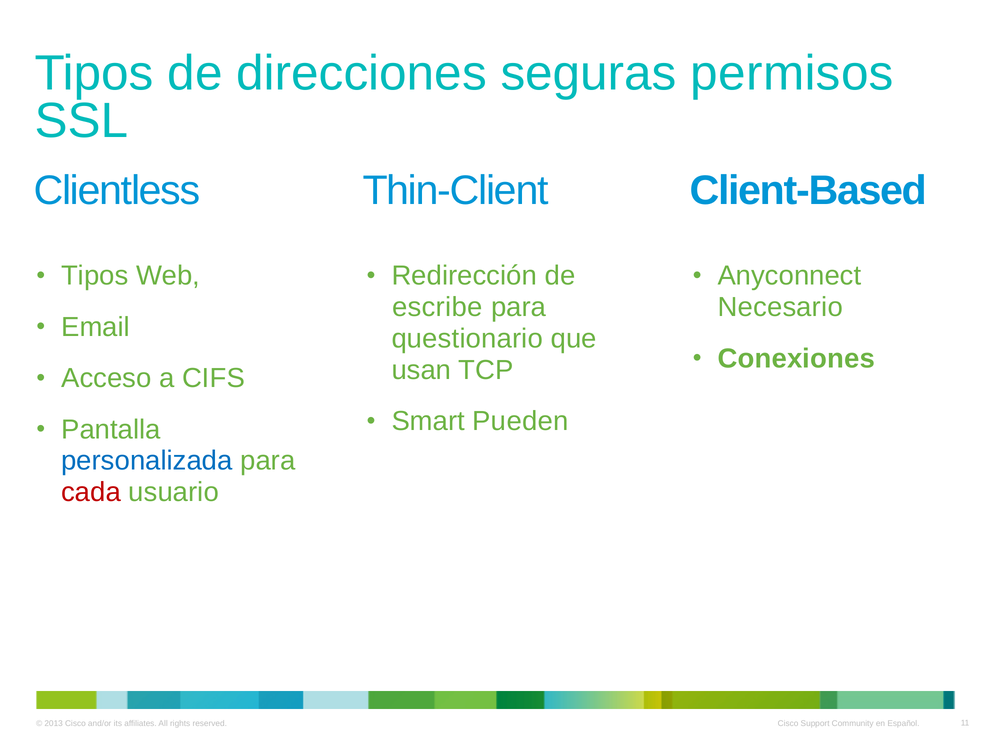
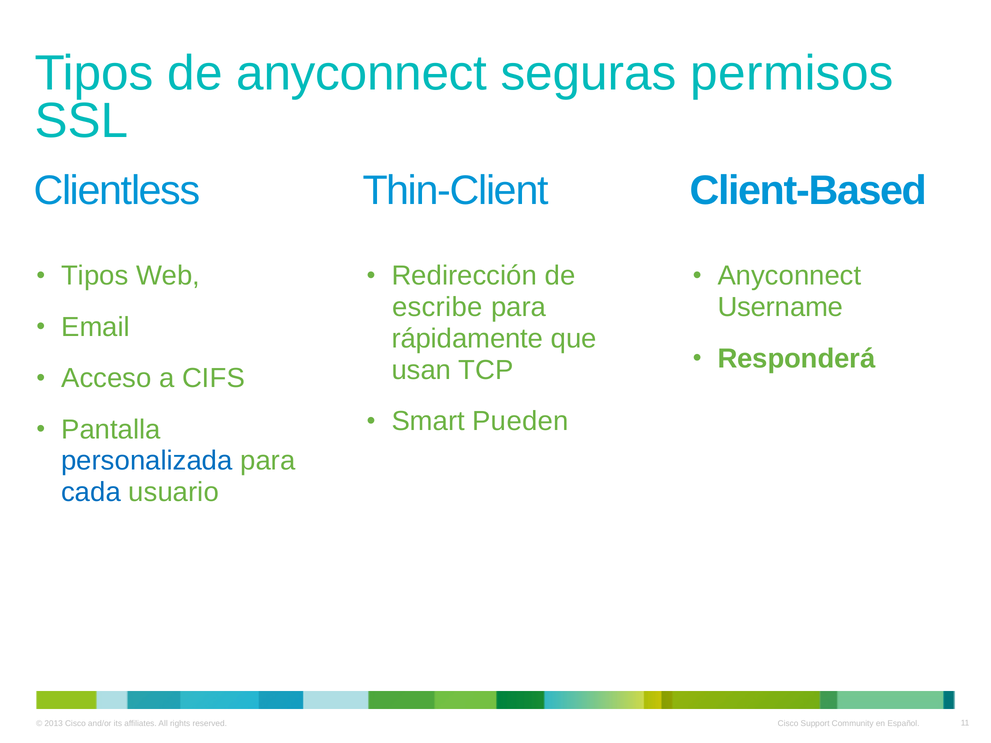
de direcciones: direcciones -> anyconnect
Necesario: Necesario -> Username
questionario: questionario -> rápidamente
Conexiones: Conexiones -> Responderá
cada colour: red -> blue
